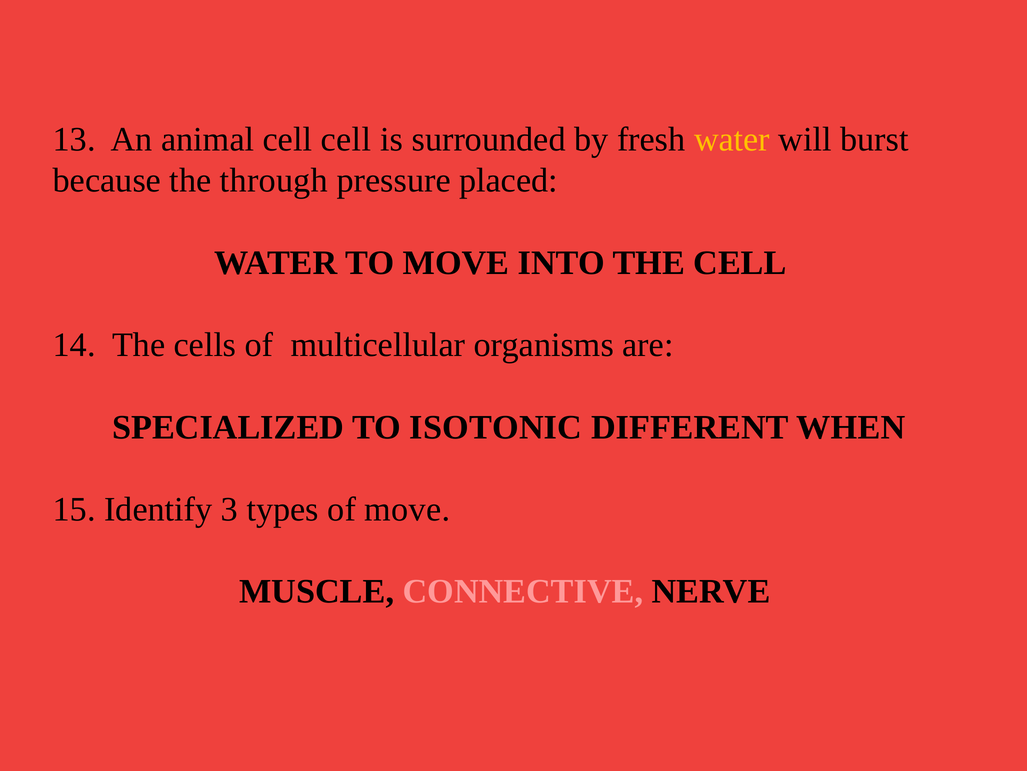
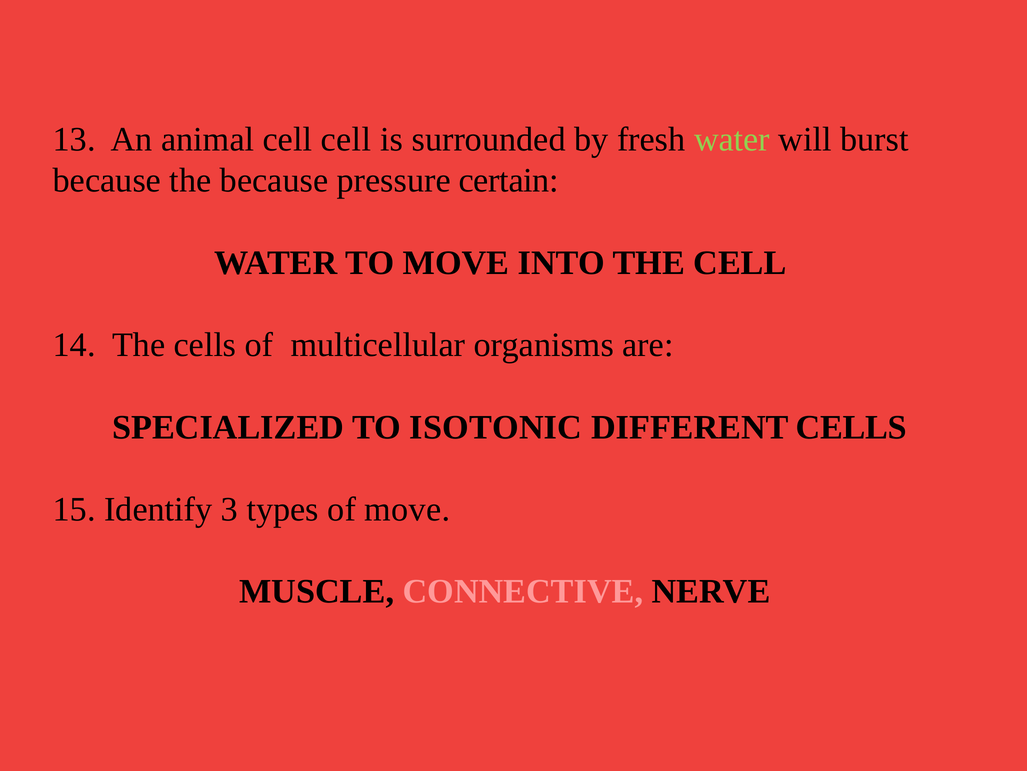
water at (732, 139) colour: yellow -> light green
the through: through -> because
placed: placed -> certain
DIFFERENT WHEN: WHEN -> CELLS
